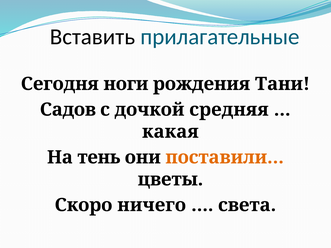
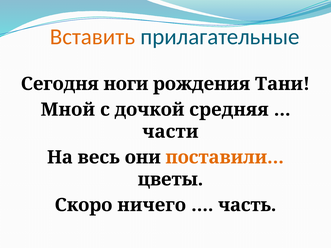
Вставить colour: black -> orange
Садов: Садов -> Мной
какая: какая -> части
тень: тень -> весь
света: света -> часть
